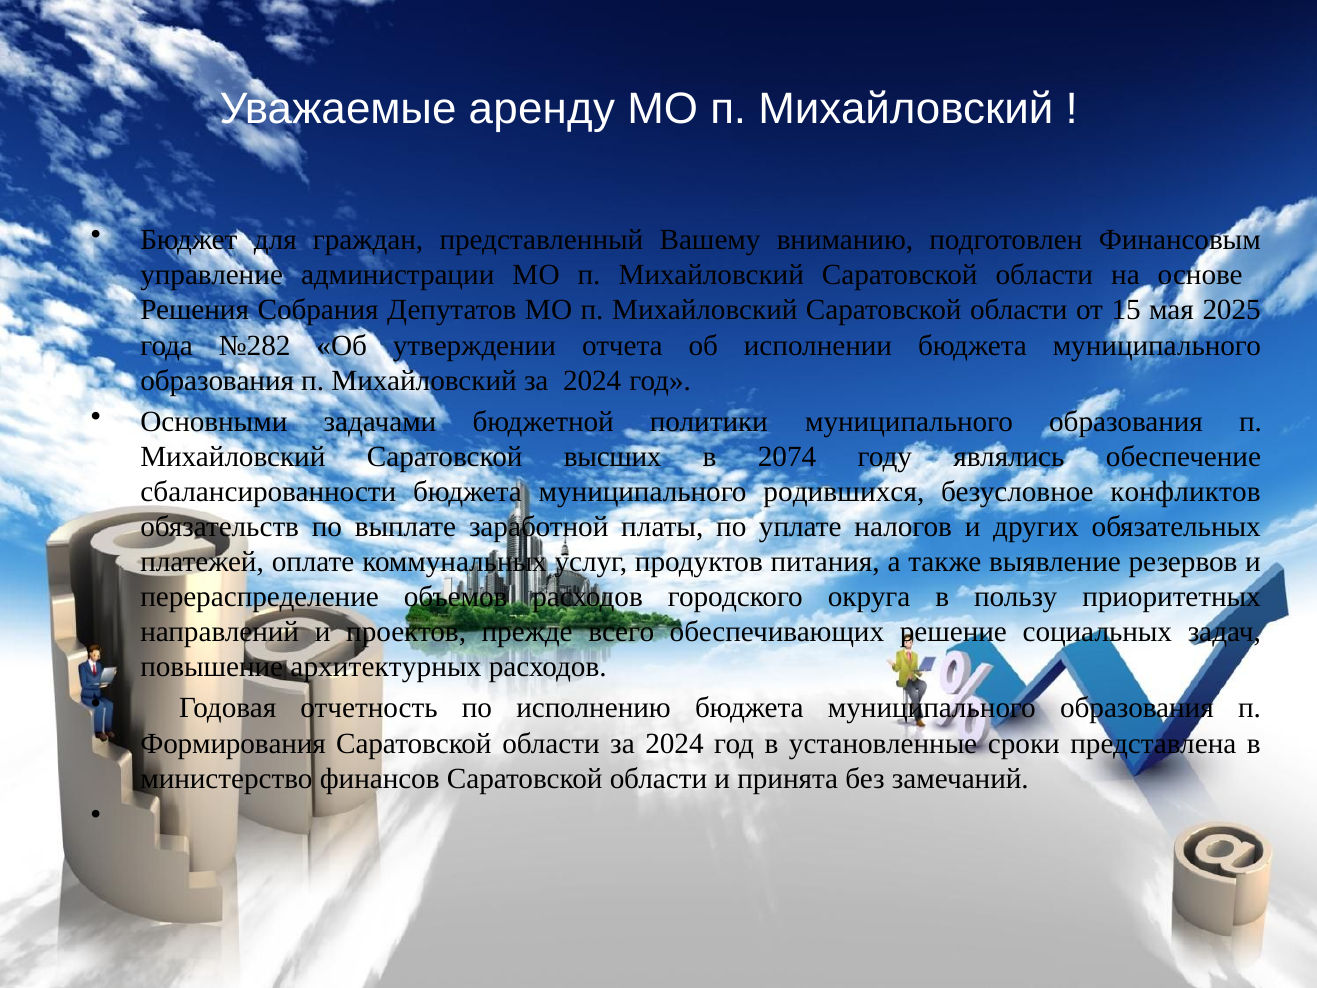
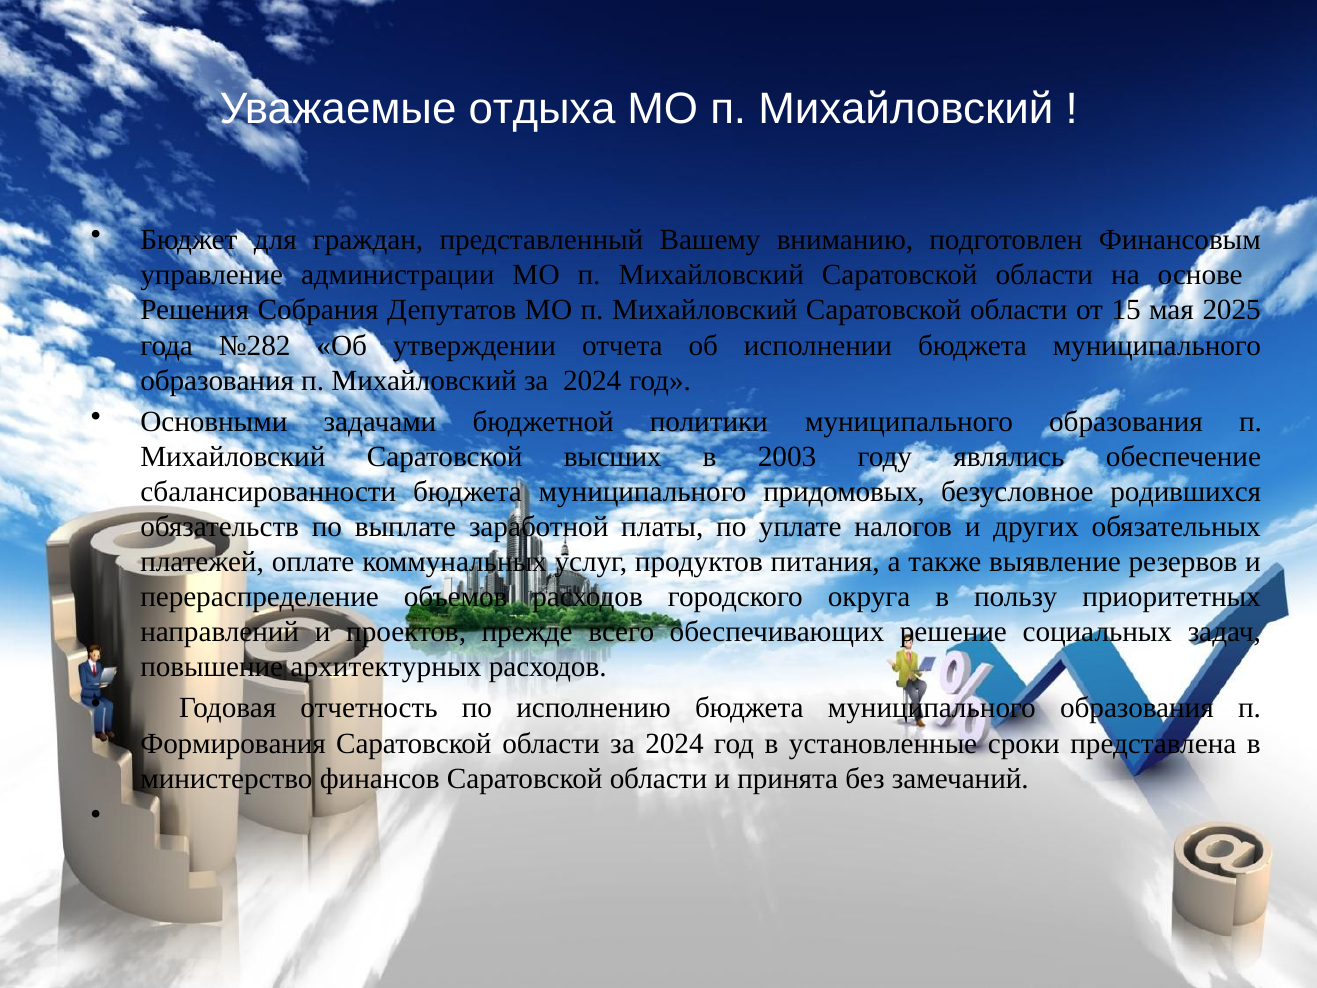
аренду: аренду -> отдыха
2074: 2074 -> 2003
родившихся: родившихся -> придомовых
конфликтов: конфликтов -> родившихся
